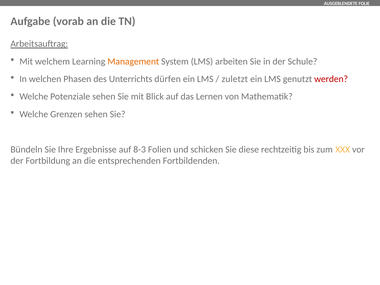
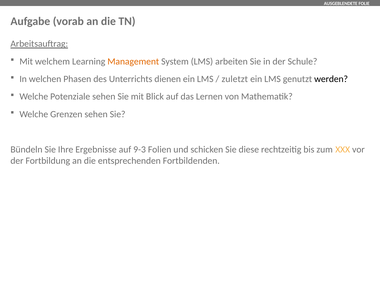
dürfen: dürfen -> dienen
werden colour: red -> black
8-3: 8-3 -> 9-3
